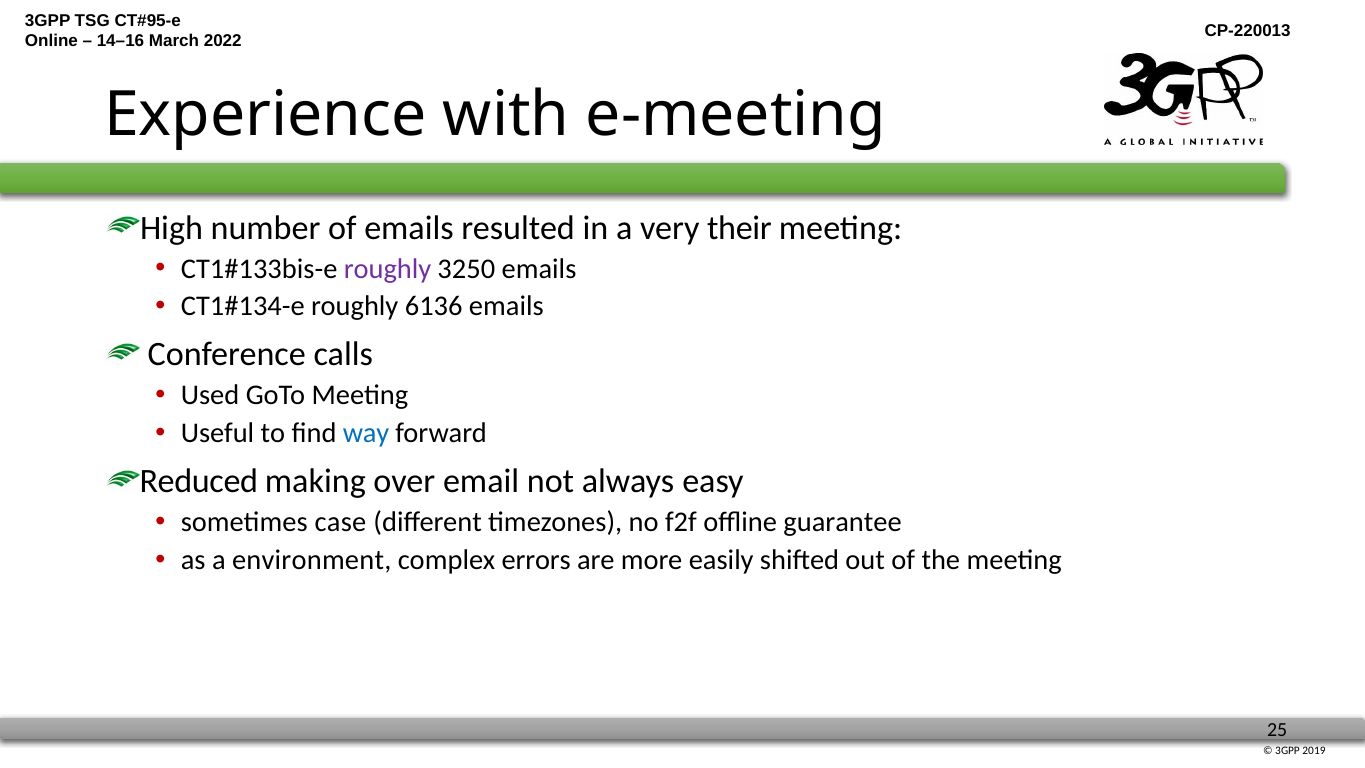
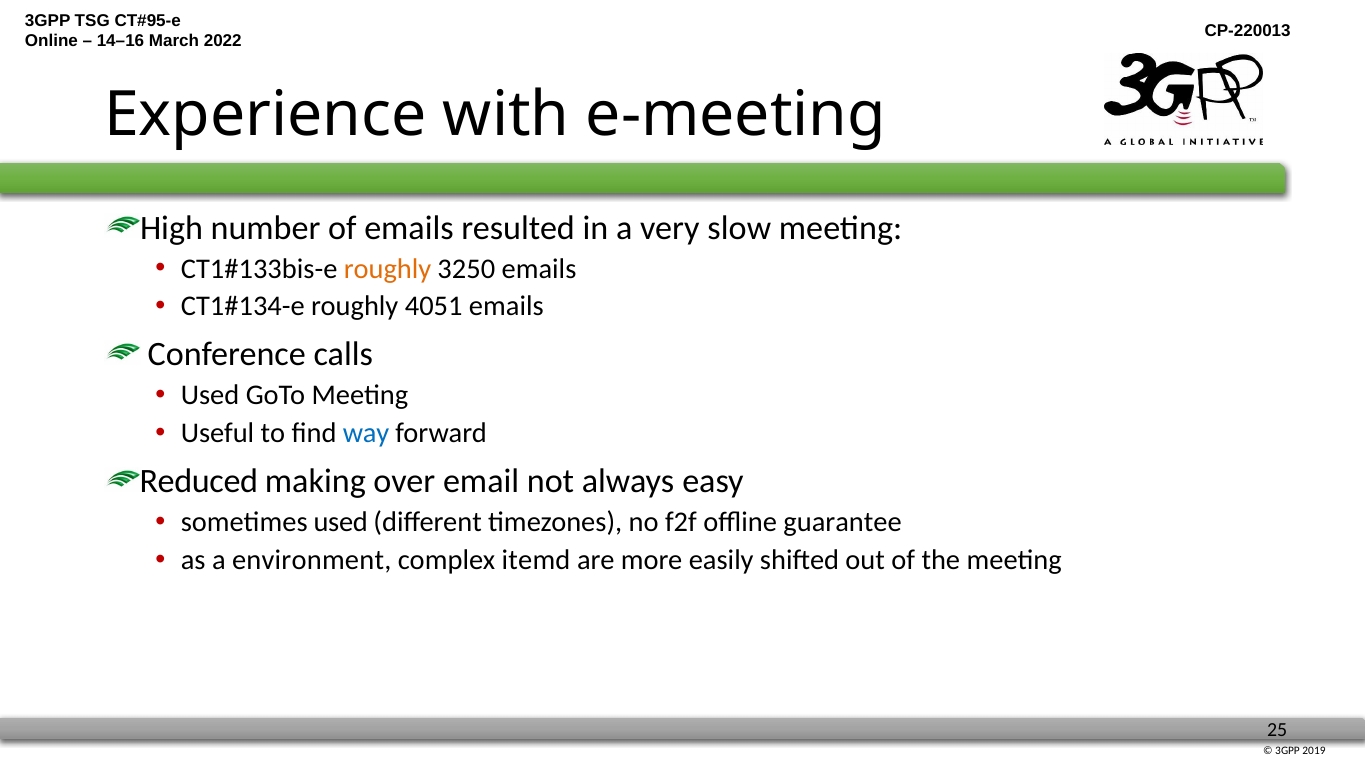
their: their -> slow
roughly at (388, 269) colour: purple -> orange
6136: 6136 -> 4051
sometimes case: case -> used
errors: errors -> itemd
